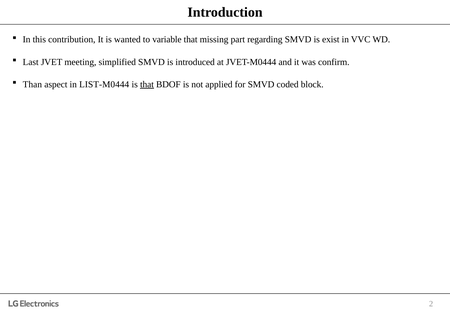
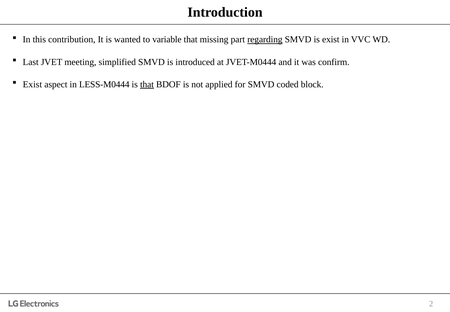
regarding underline: none -> present
Than at (32, 84): Than -> Exist
LIST-M0444: LIST-M0444 -> LESS-M0444
